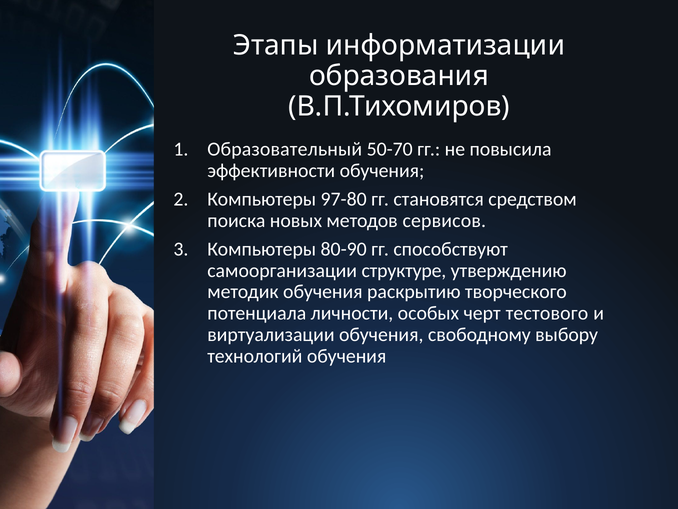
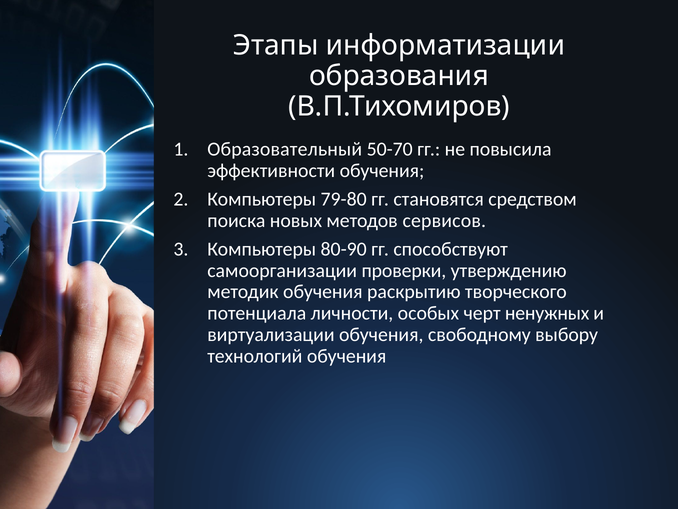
97-80: 97-80 -> 79-80
структуре: структуре -> проверки
тестового: тестового -> ненужных
